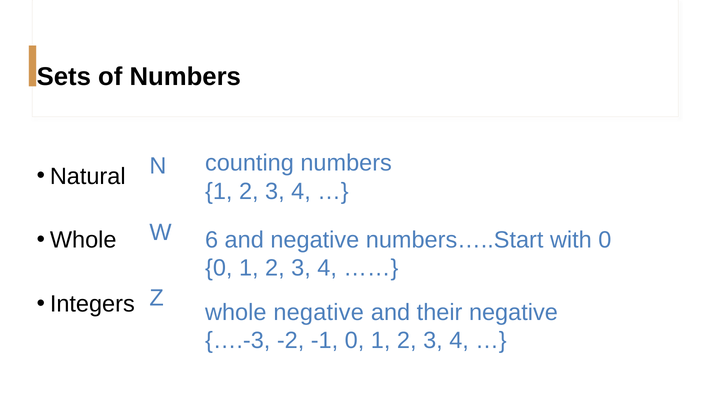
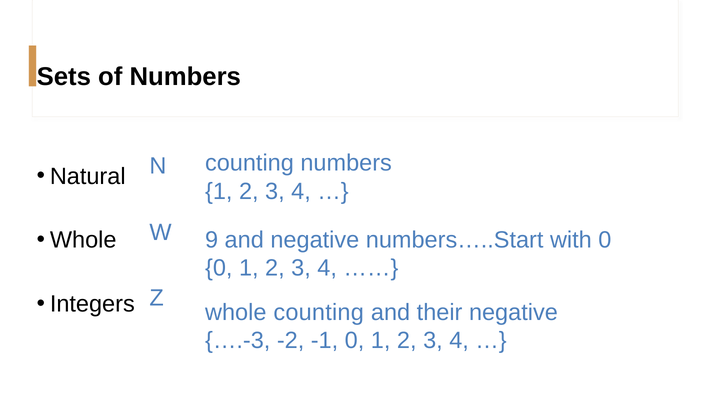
6: 6 -> 9
whole negative: negative -> counting
